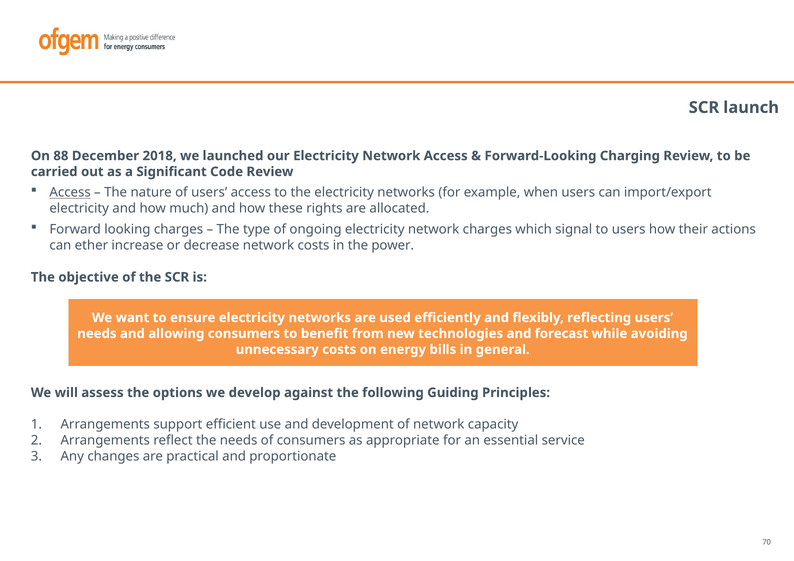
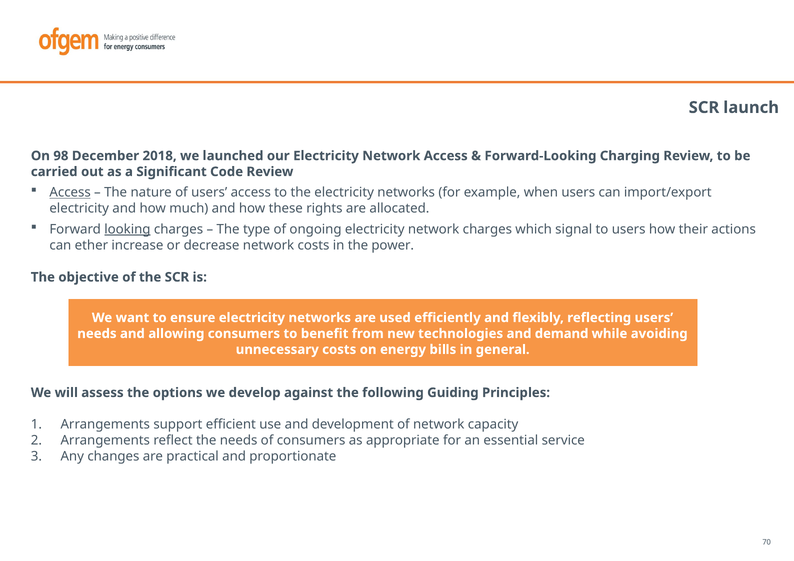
88: 88 -> 98
looking underline: none -> present
forecast: forecast -> demand
